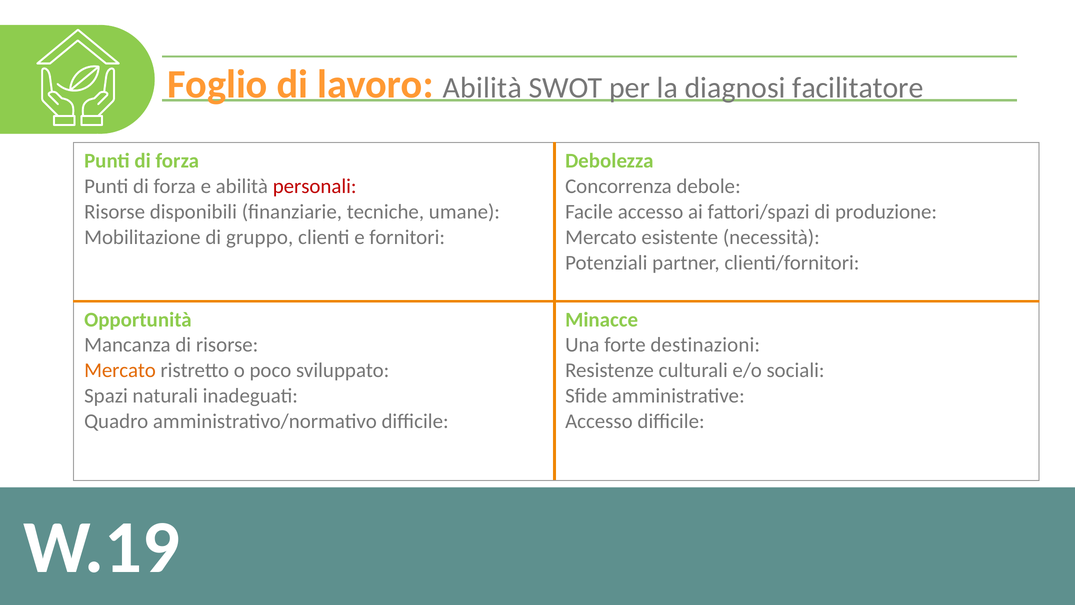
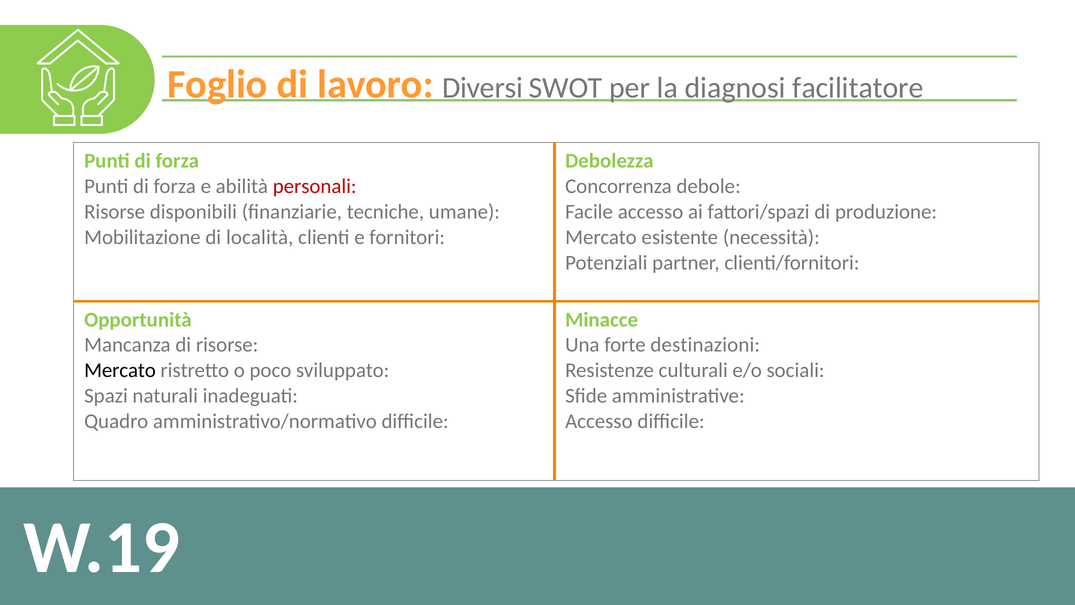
lavoro Abilità: Abilità -> Diversi
gruppo: gruppo -> località
Mercato at (120, 370) colour: orange -> black
